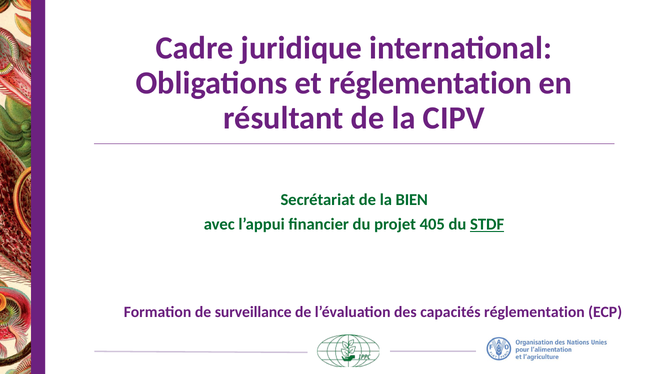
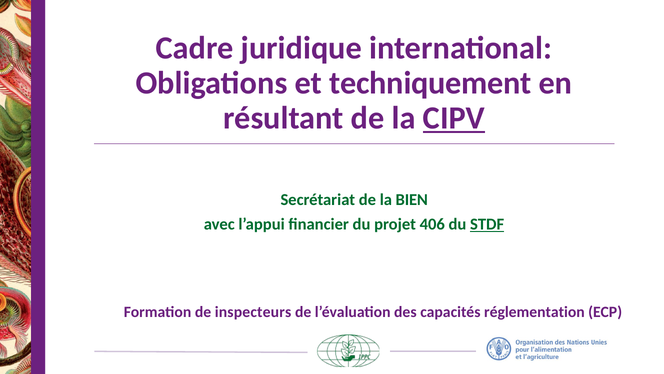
et réglementation: réglementation -> techniquement
CIPV underline: none -> present
405: 405 -> 406
surveillance: surveillance -> inspecteurs
